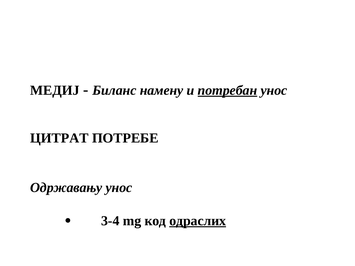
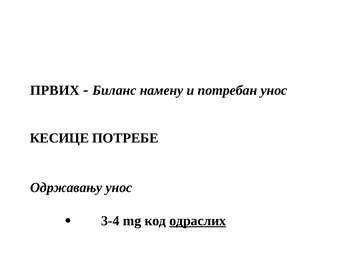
МЕДИЈ: МЕДИЈ -> ПРВИХ
потребан underline: present -> none
ЦИТРАТ: ЦИТРАТ -> КЕСИЦЕ
